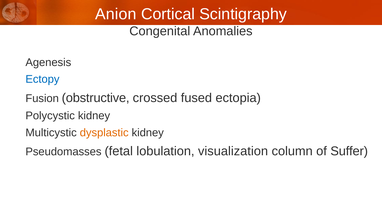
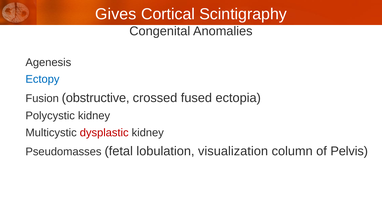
Anion: Anion -> Gives
dysplastic colour: orange -> red
Suffer: Suffer -> Pelvis
